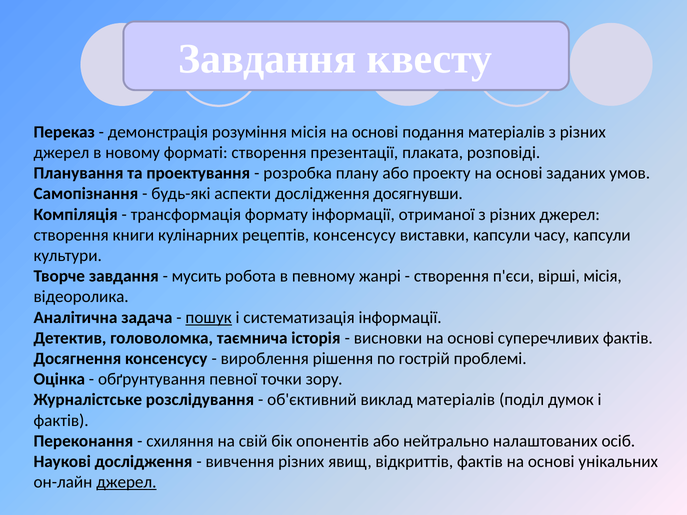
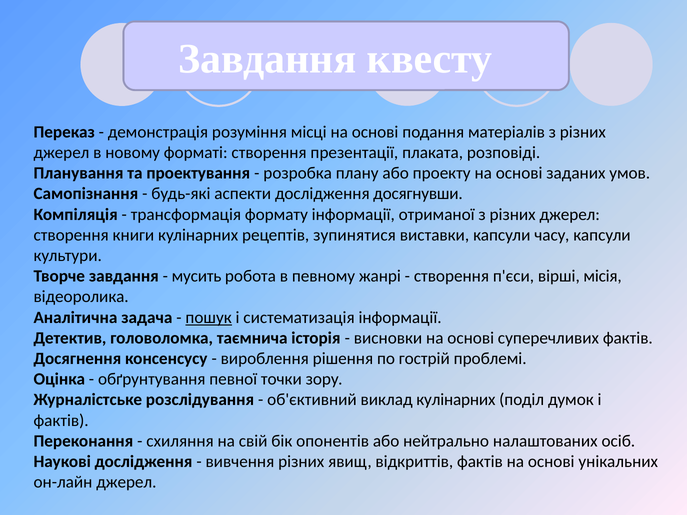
розуміння місія: місія -> місці
рецептів консенсусу: консенсусу -> зупинятися
виклад матеріалів: матеріалів -> кулінарних
джерел at (126, 482) underline: present -> none
